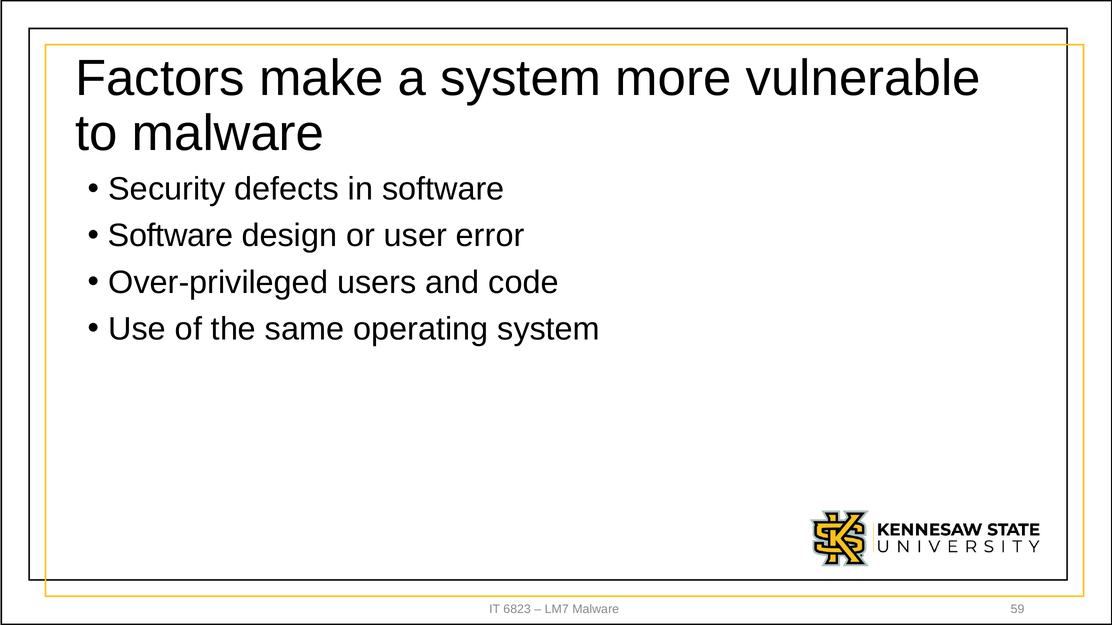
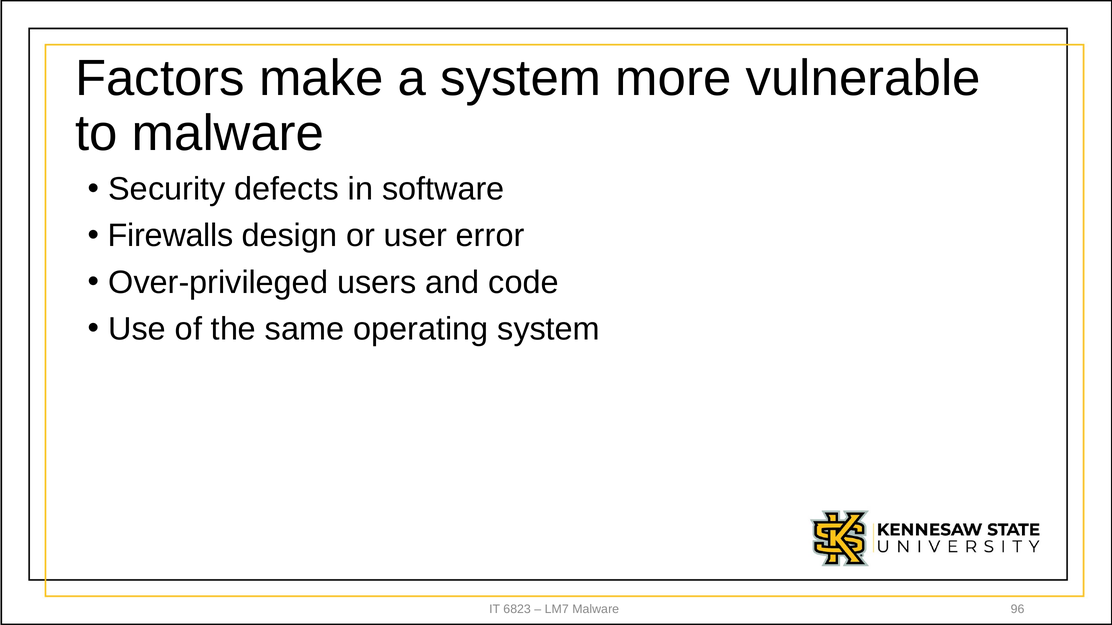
Software at (171, 236): Software -> Firewalls
59: 59 -> 96
